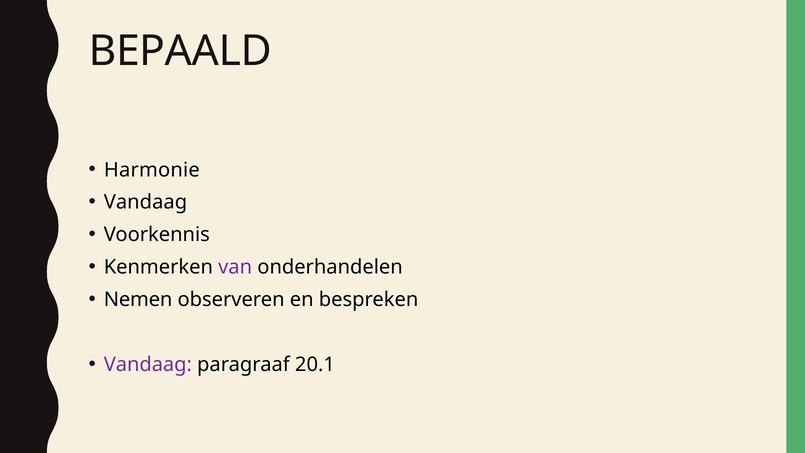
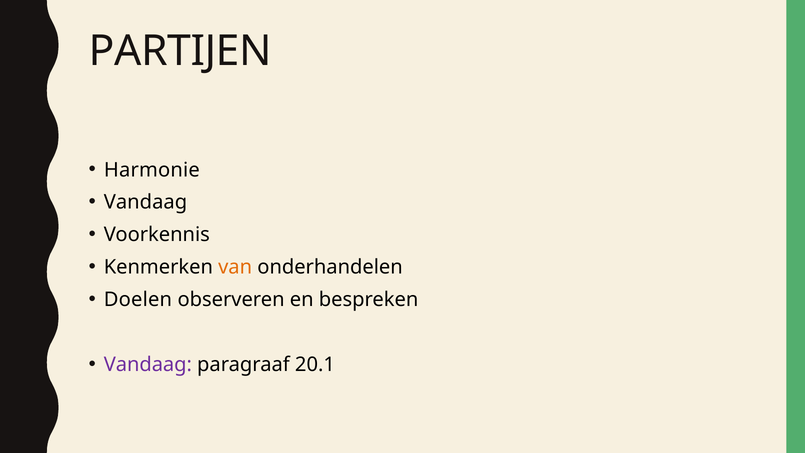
BEPAALD: BEPAALD -> PARTIJEN
van colour: purple -> orange
Nemen: Nemen -> Doelen
